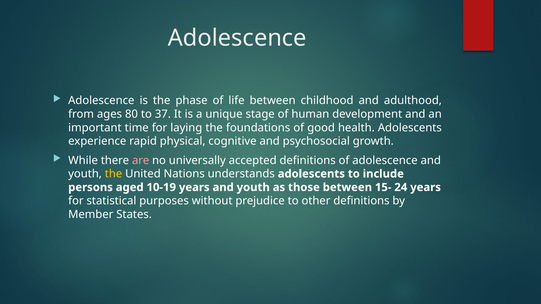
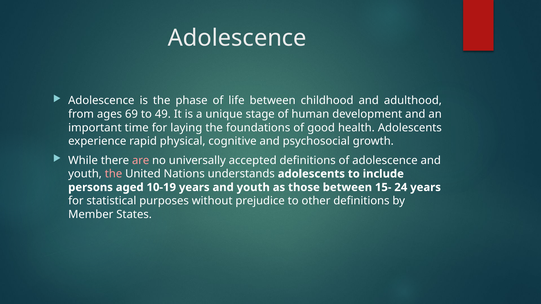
80: 80 -> 69
37: 37 -> 49
the at (114, 174) colour: yellow -> pink
